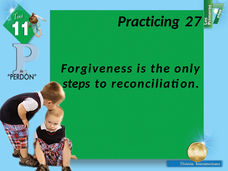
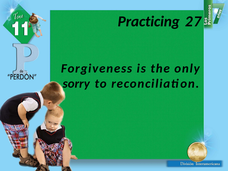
steps: steps -> sorry
